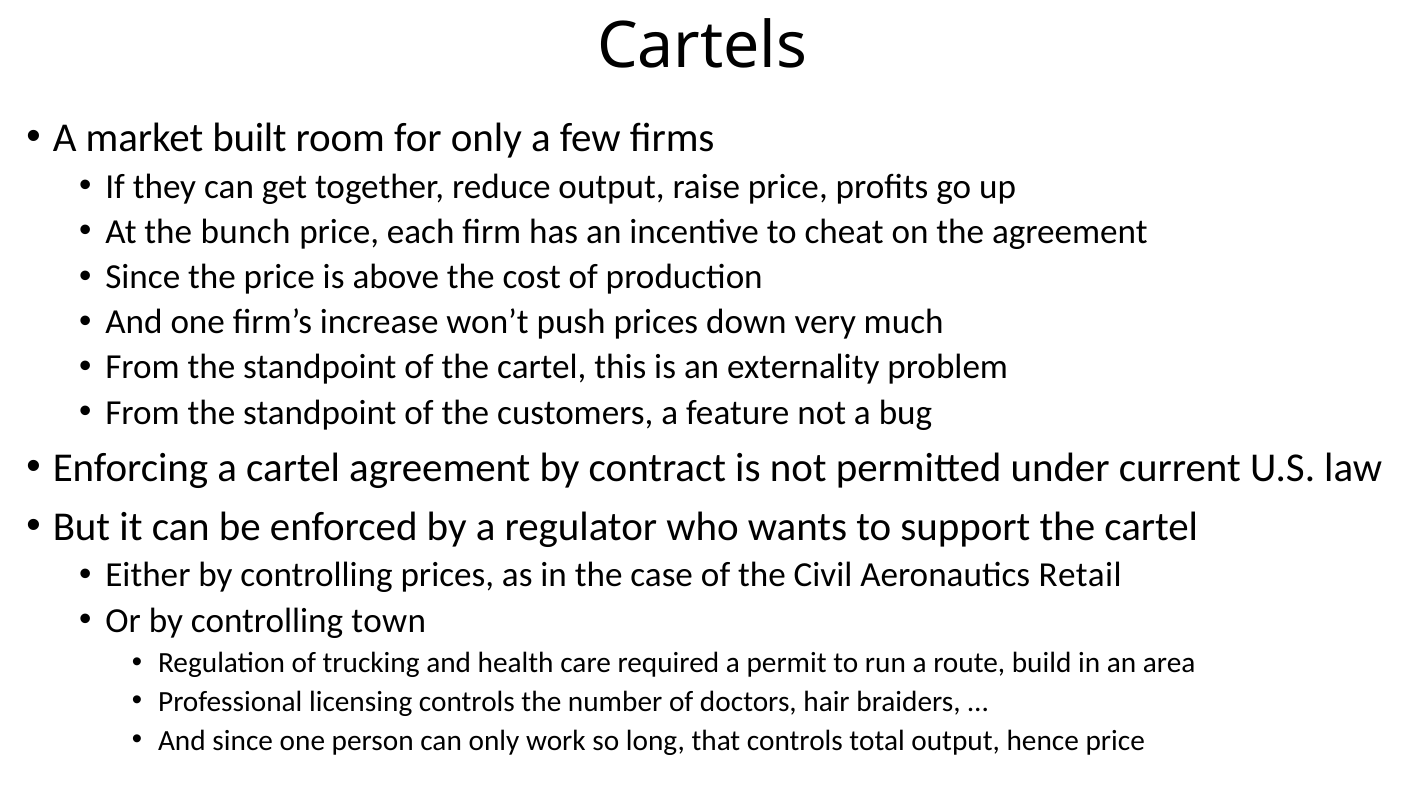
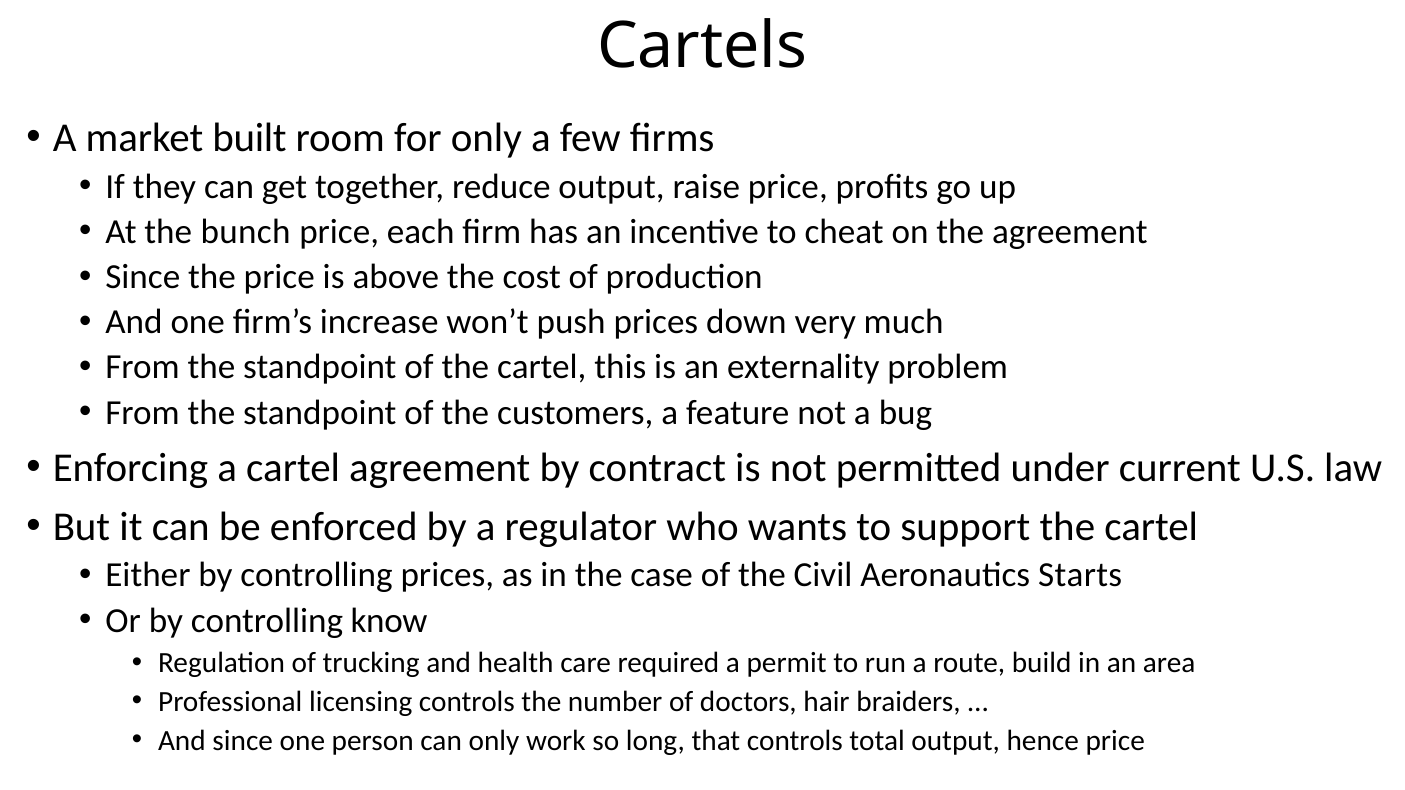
Retail: Retail -> Starts
town: town -> know
